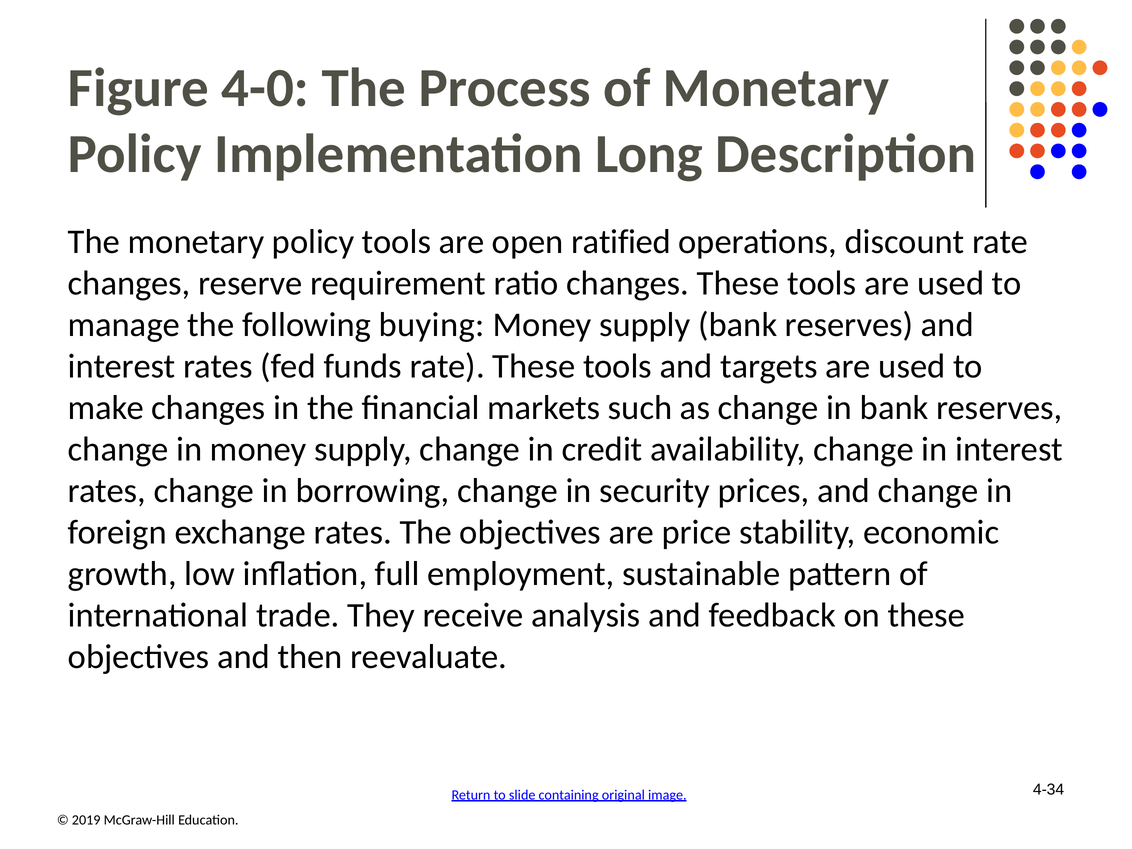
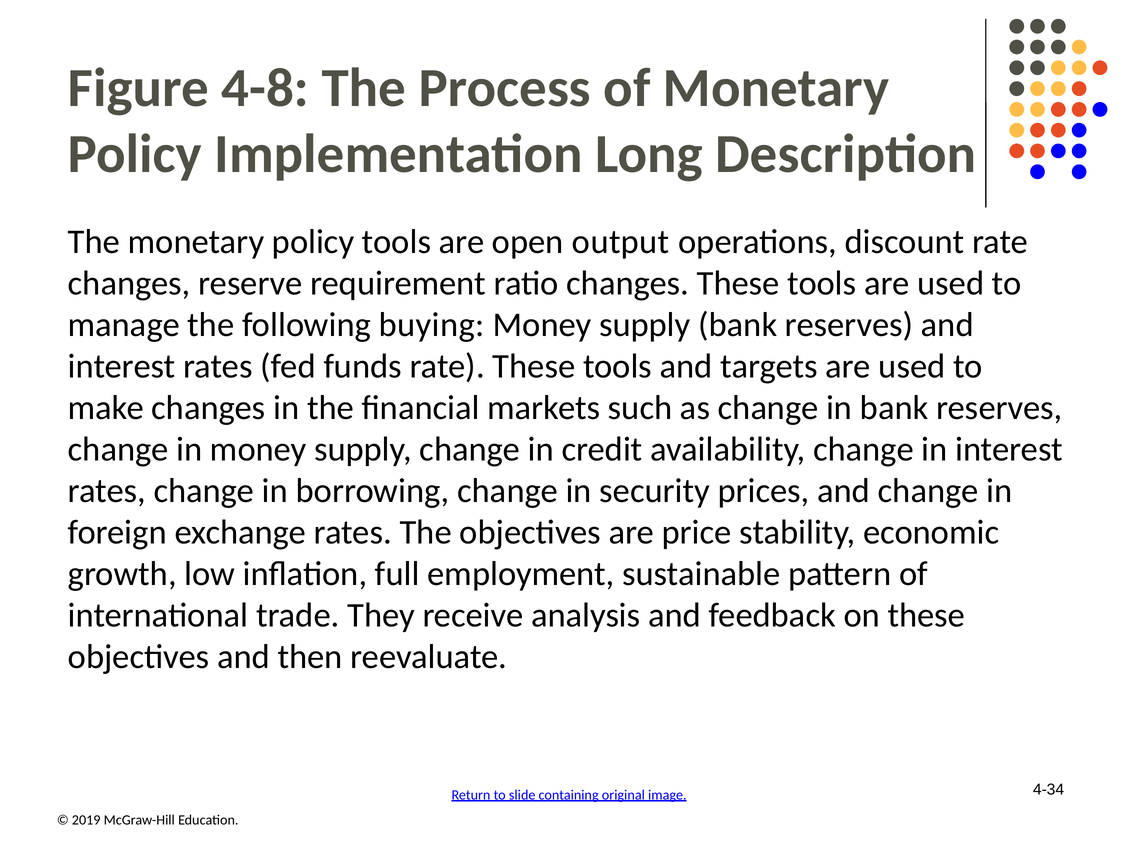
4-0: 4-0 -> 4-8
ratified: ratified -> output
